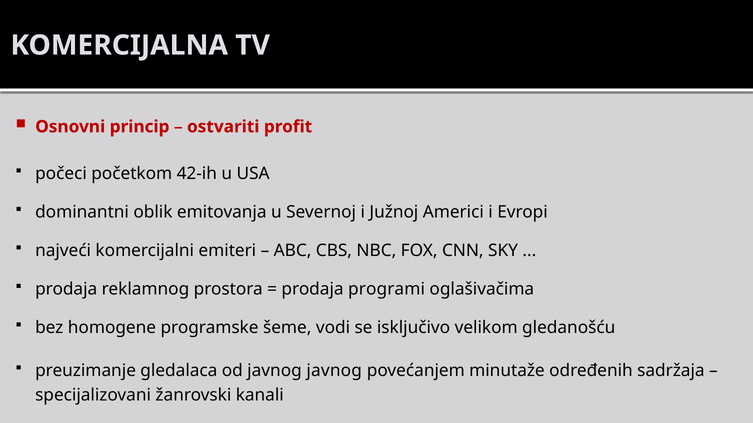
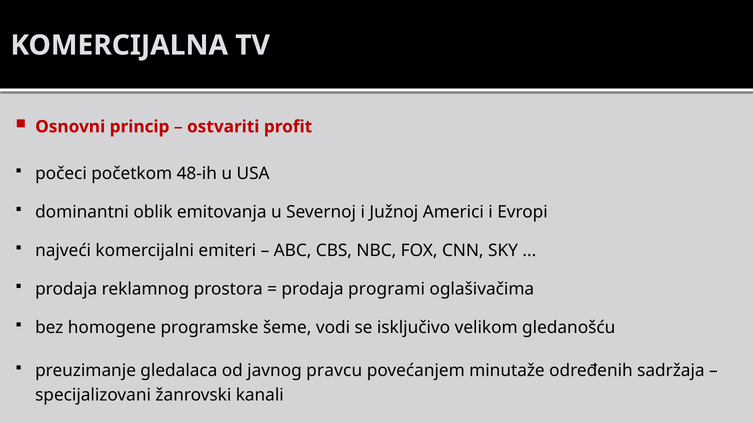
42-ih: 42-ih -> 48-ih
javnog javnog: javnog -> pravcu
